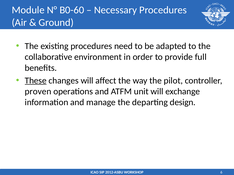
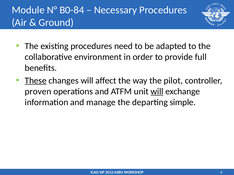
B0-60: B0-60 -> B0-84
will at (157, 92) underline: none -> present
design: design -> simple
